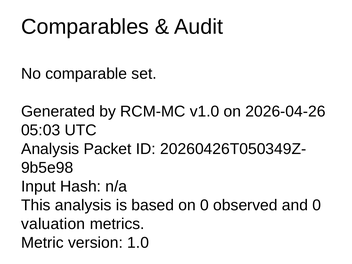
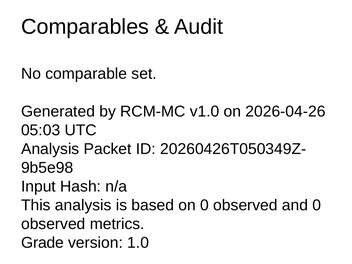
valuation at (53, 224): valuation -> observed
Metric: Metric -> Grade
